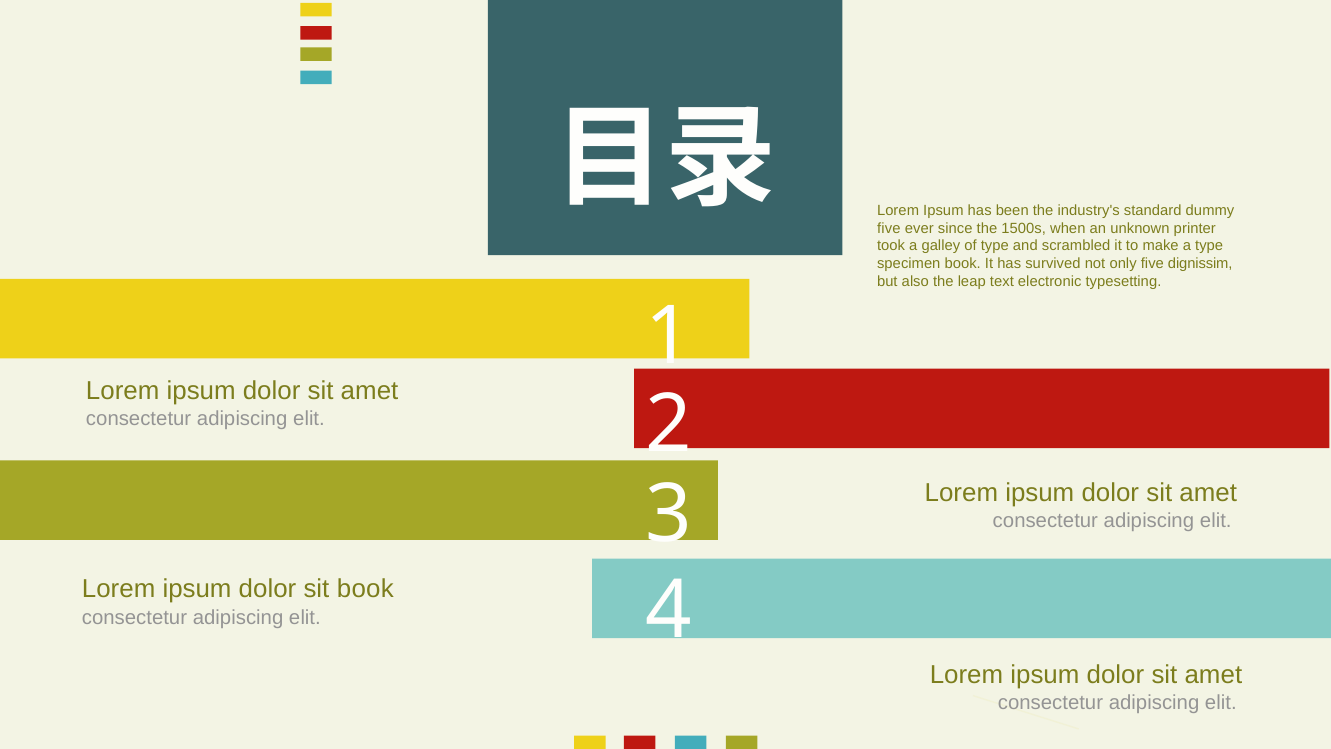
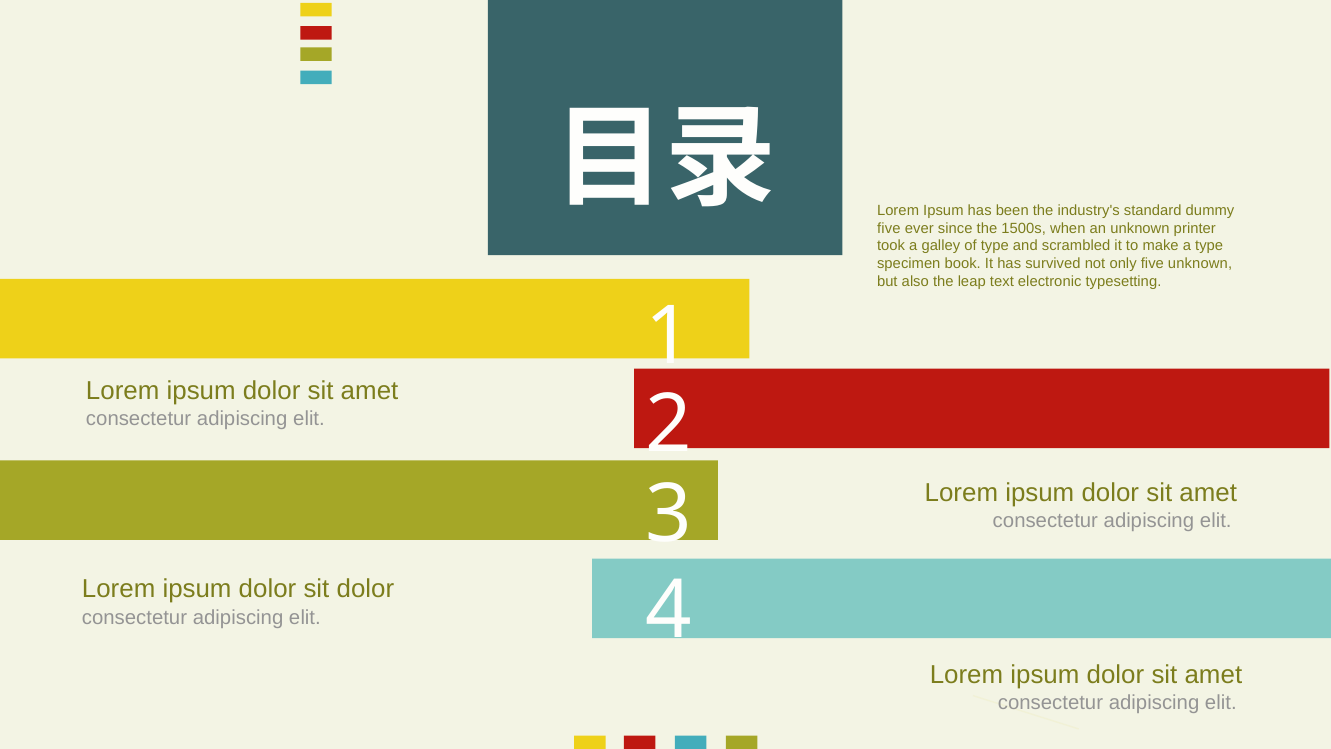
five dignissim: dignissim -> unknown
sit book: book -> dolor
